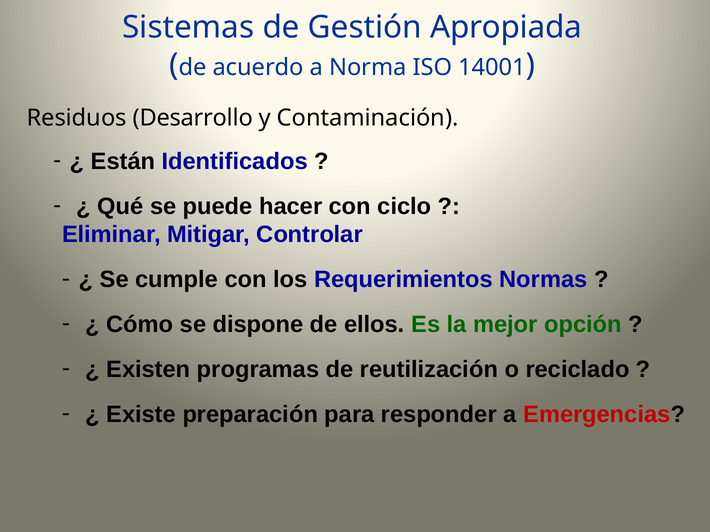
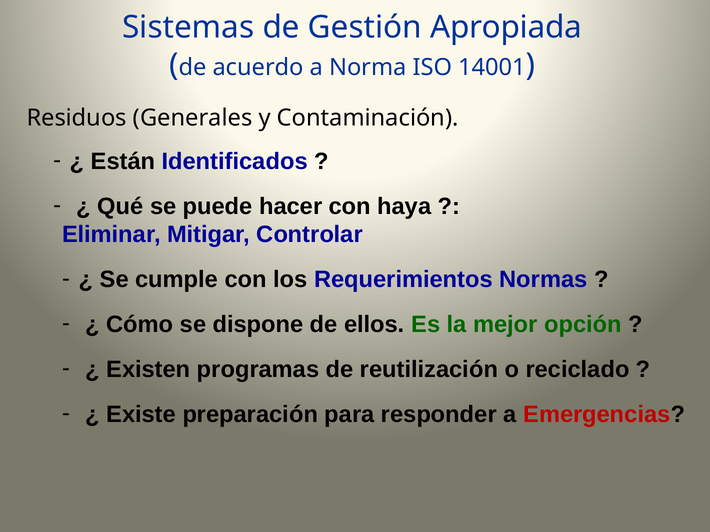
Desarrollo: Desarrollo -> Generales
ciclo: ciclo -> haya
